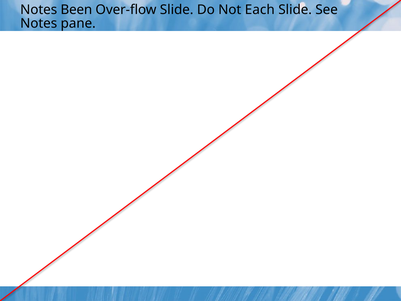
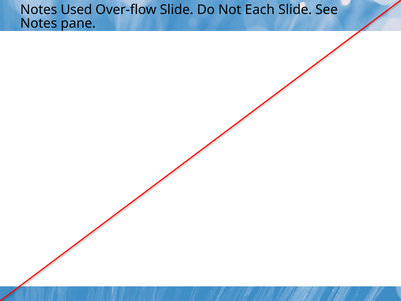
Been: Been -> Used
